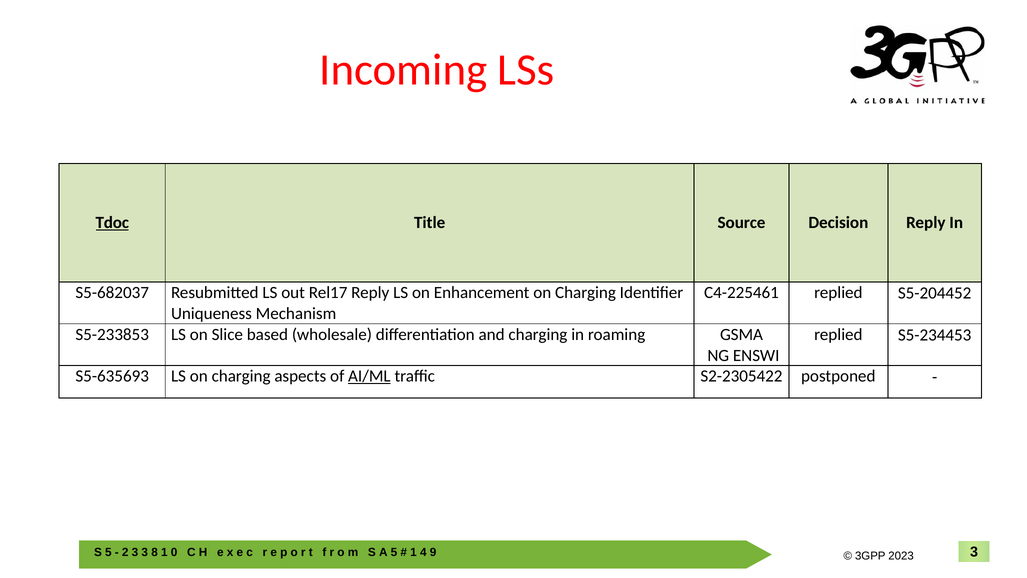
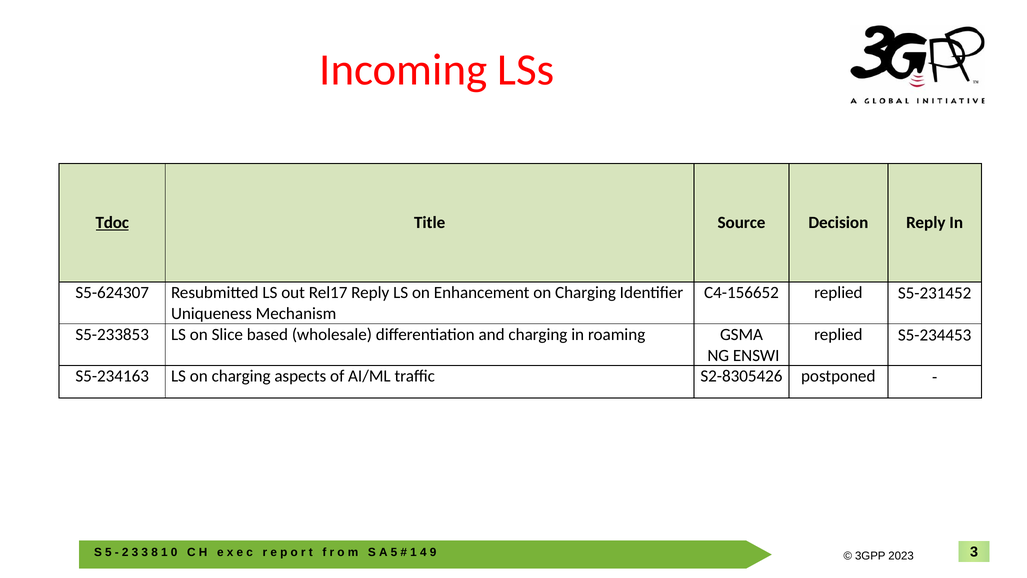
S5-682037: S5-682037 -> S5-624307
C4-225461: C4-225461 -> C4-156652
S5-204452: S5-204452 -> S5-231452
S5-635693: S5-635693 -> S5-234163
AI/ML underline: present -> none
S2-2305422: S2-2305422 -> S2-8305426
